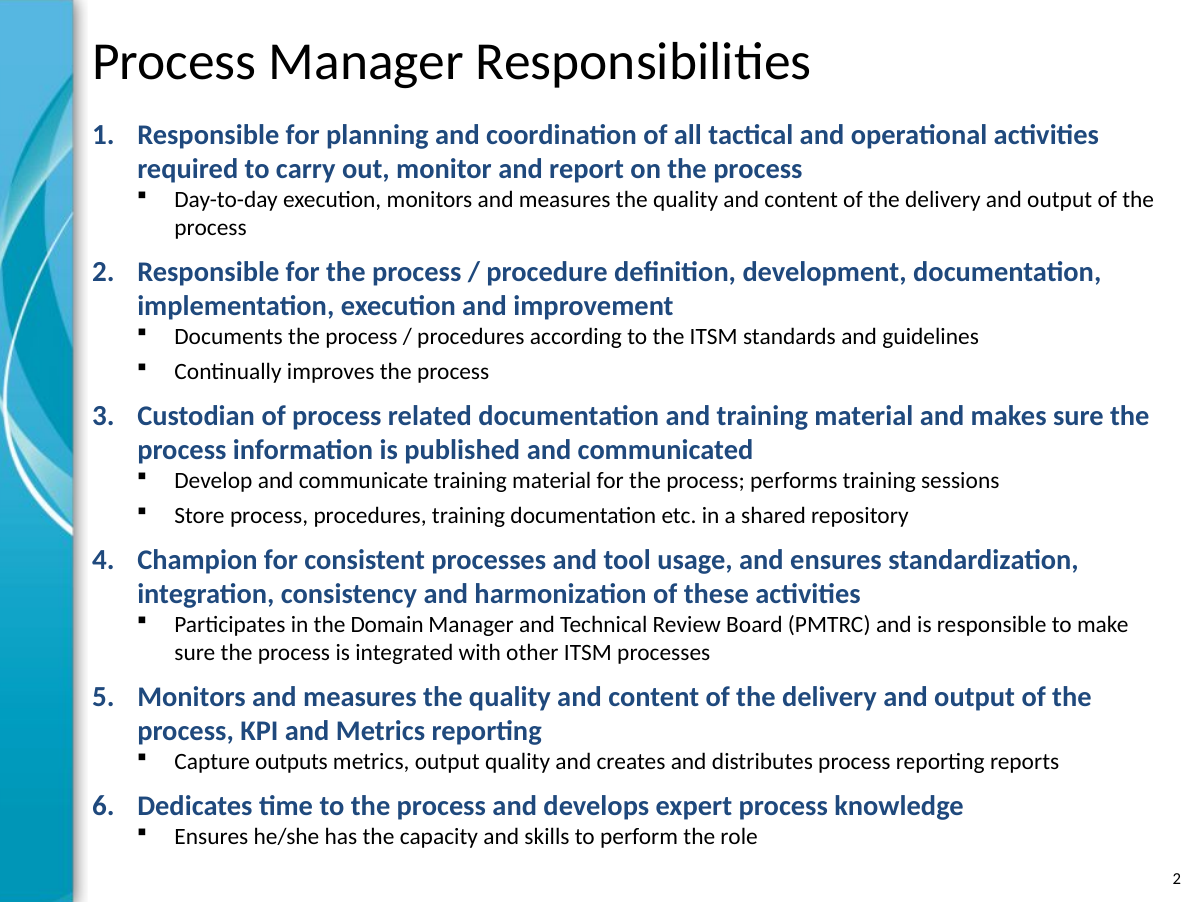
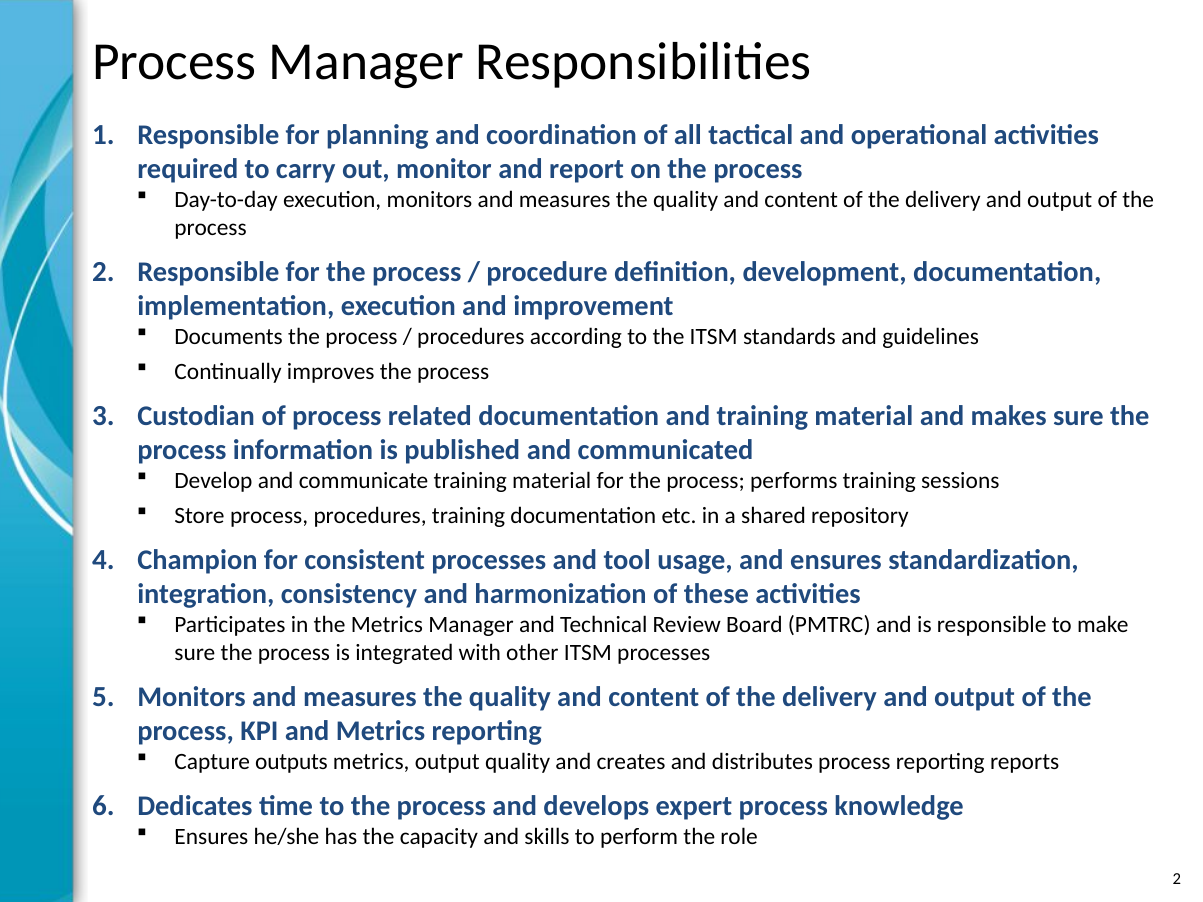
the Domain: Domain -> Metrics
